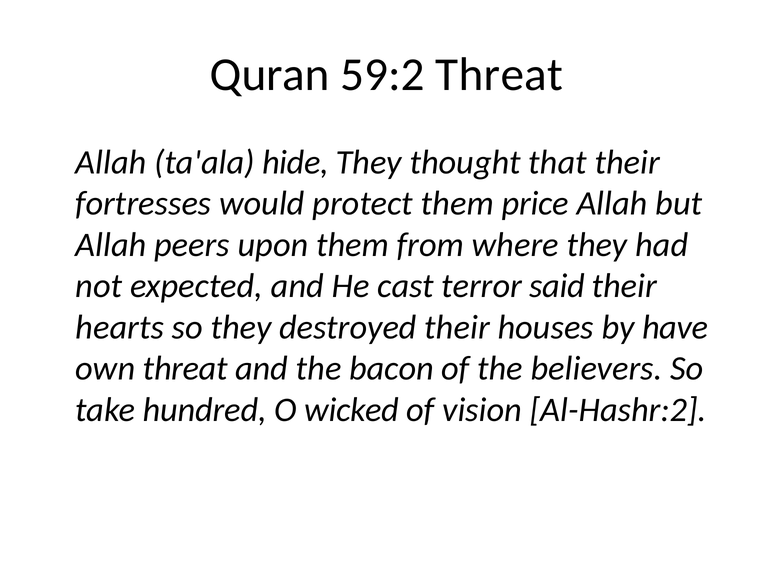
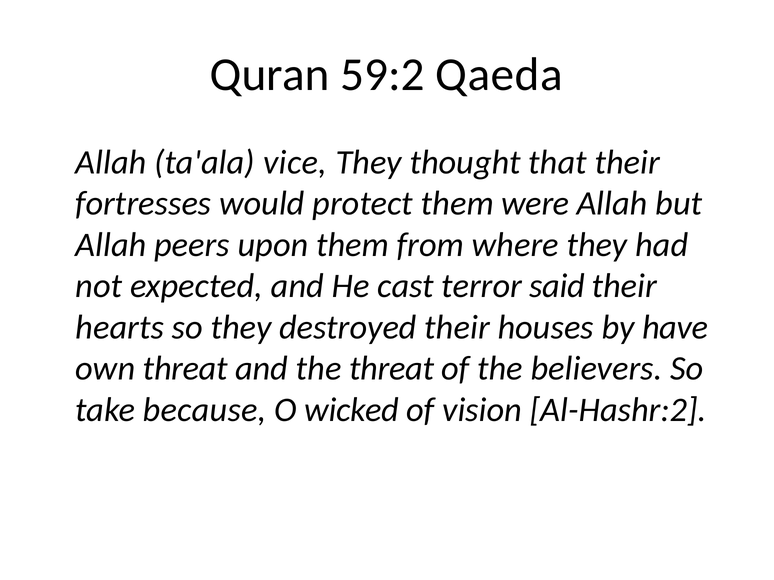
59:2 Threat: Threat -> Qaeda
hide: hide -> vice
price: price -> were
the bacon: bacon -> threat
hundred: hundred -> because
